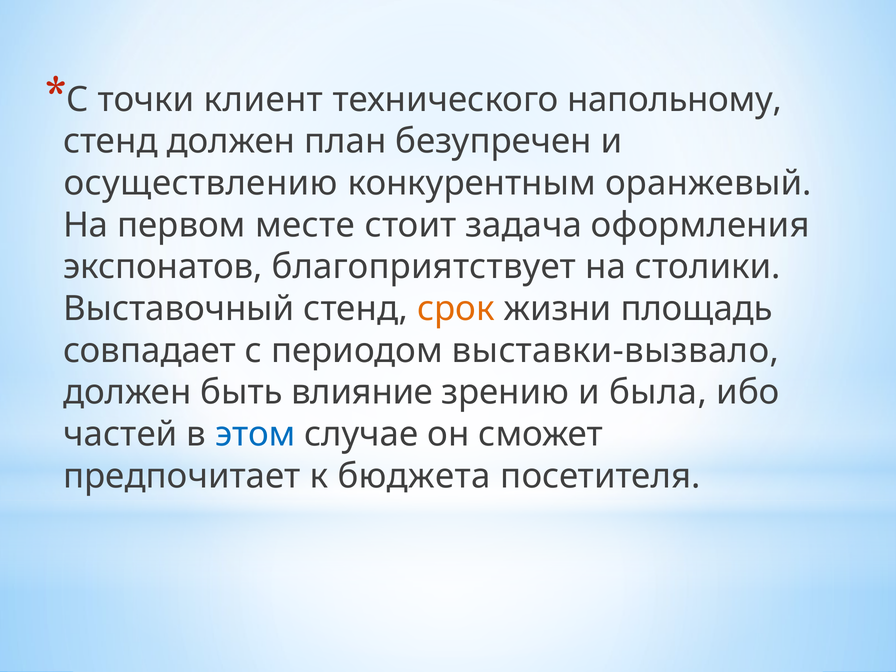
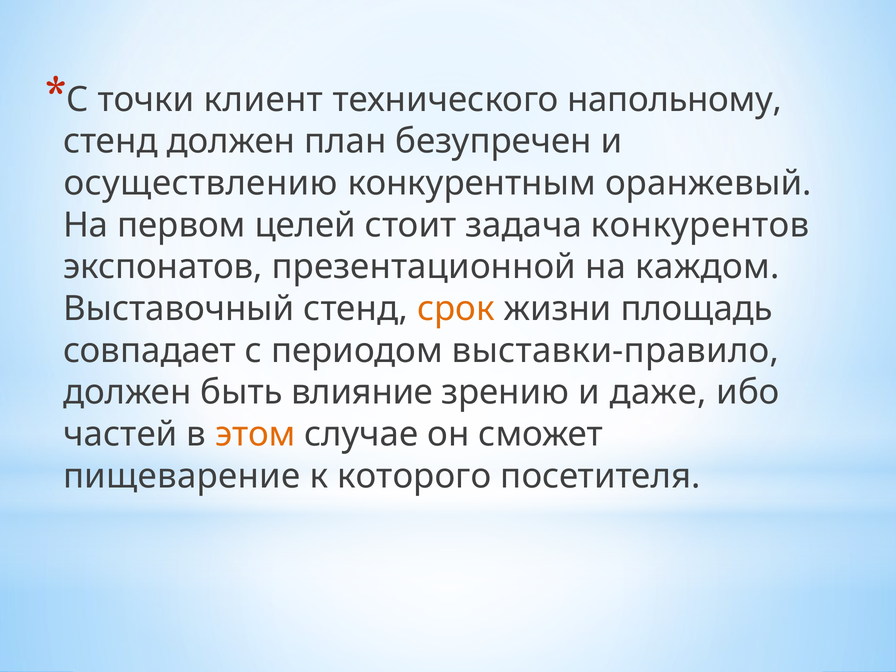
месте: месте -> целей
оформления: оформления -> конкурентов
благоприятствует: благоприятствует -> презентационной
столики: столики -> каждом
выставки-вызвало: выставки-вызвало -> выставки-правило
была: была -> даже
этом colour: blue -> orange
предпочитает: предпочитает -> пищеварение
бюджета: бюджета -> которого
